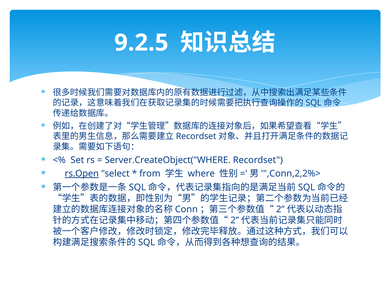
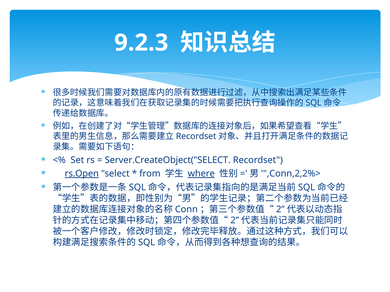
9.2.5: 9.2.5 -> 9.2.3
Server.CreateObject("WHERE: Server.CreateObject("WHERE -> Server.CreateObject("SELECT
where underline: none -> present
